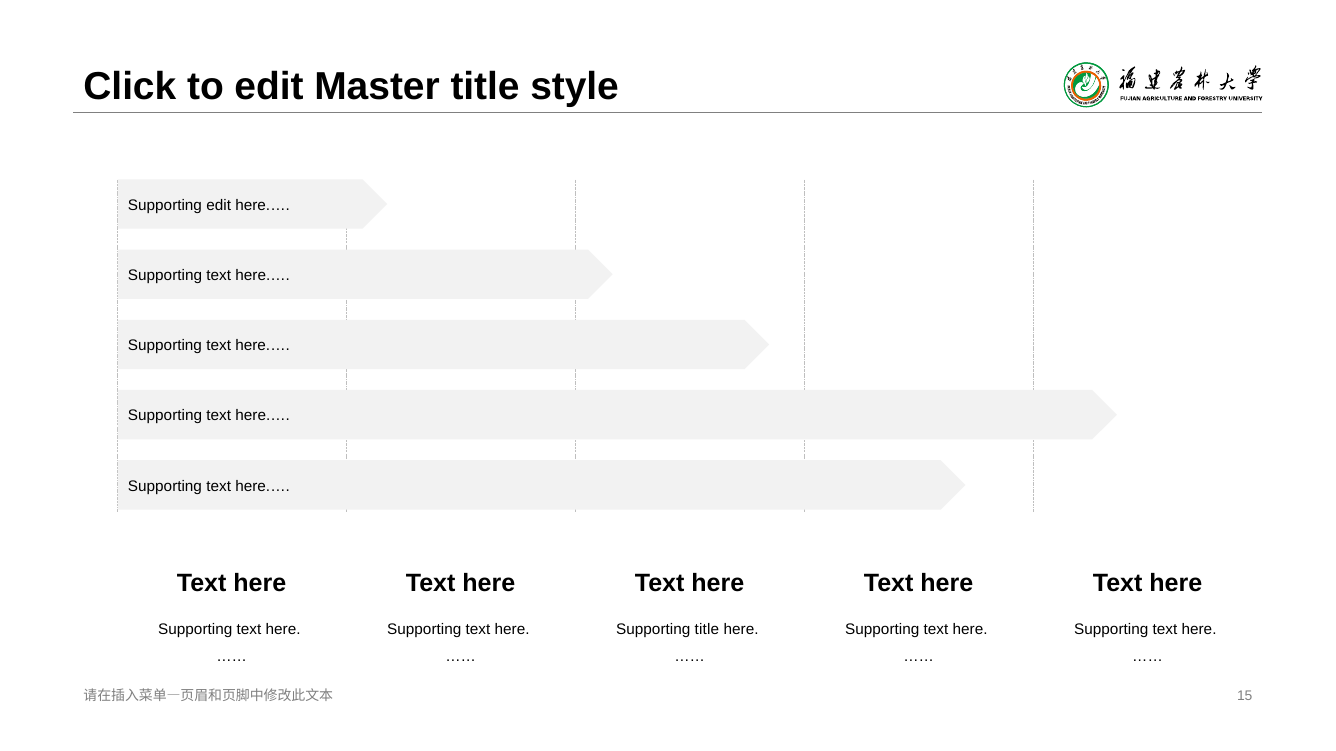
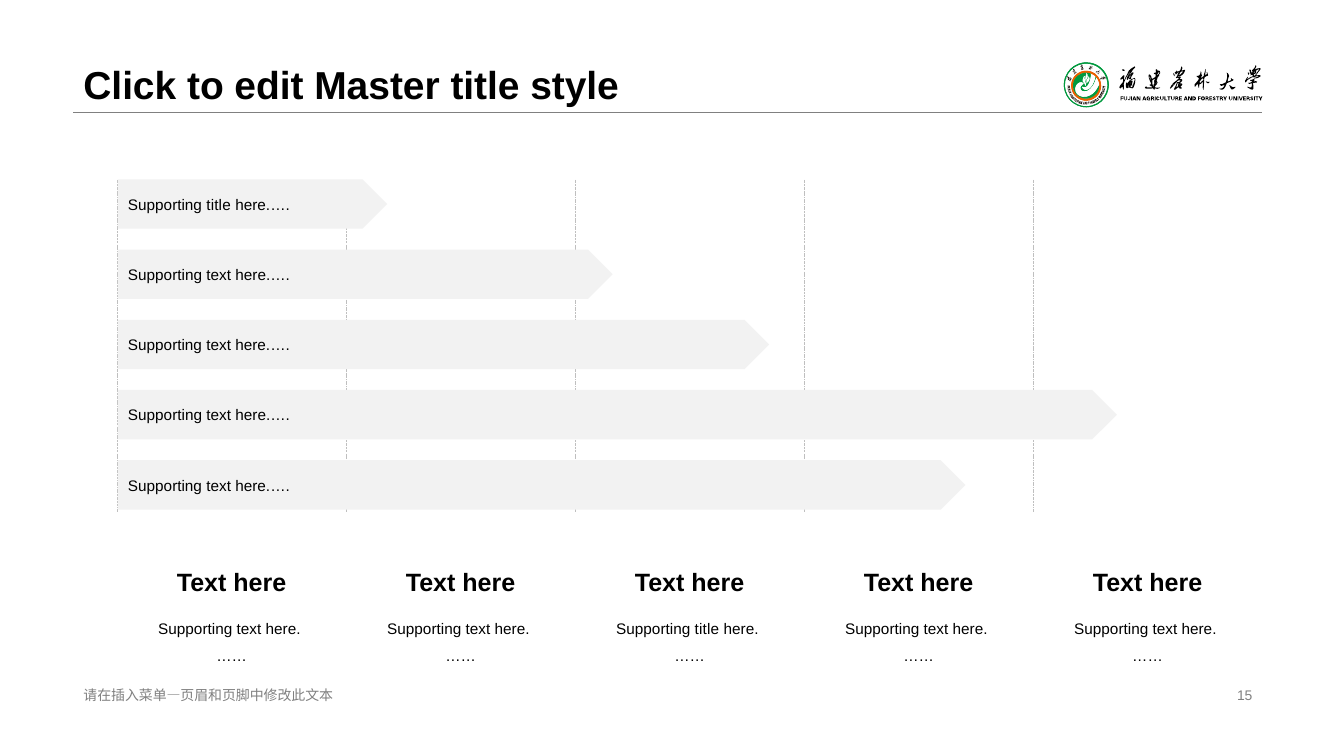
edit at (219, 205): edit -> title
